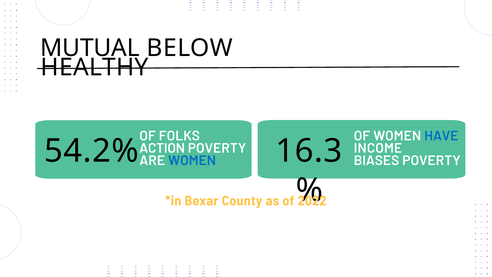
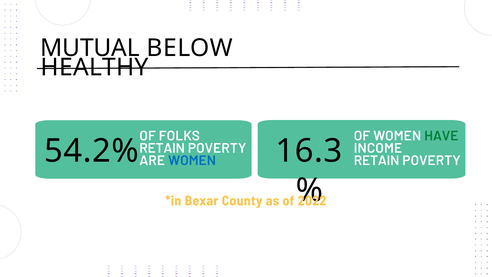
HAVE colour: blue -> green
ACTION at (162, 148): ACTION -> RETAIN
BIASES at (377, 160): BIASES -> RETAIN
